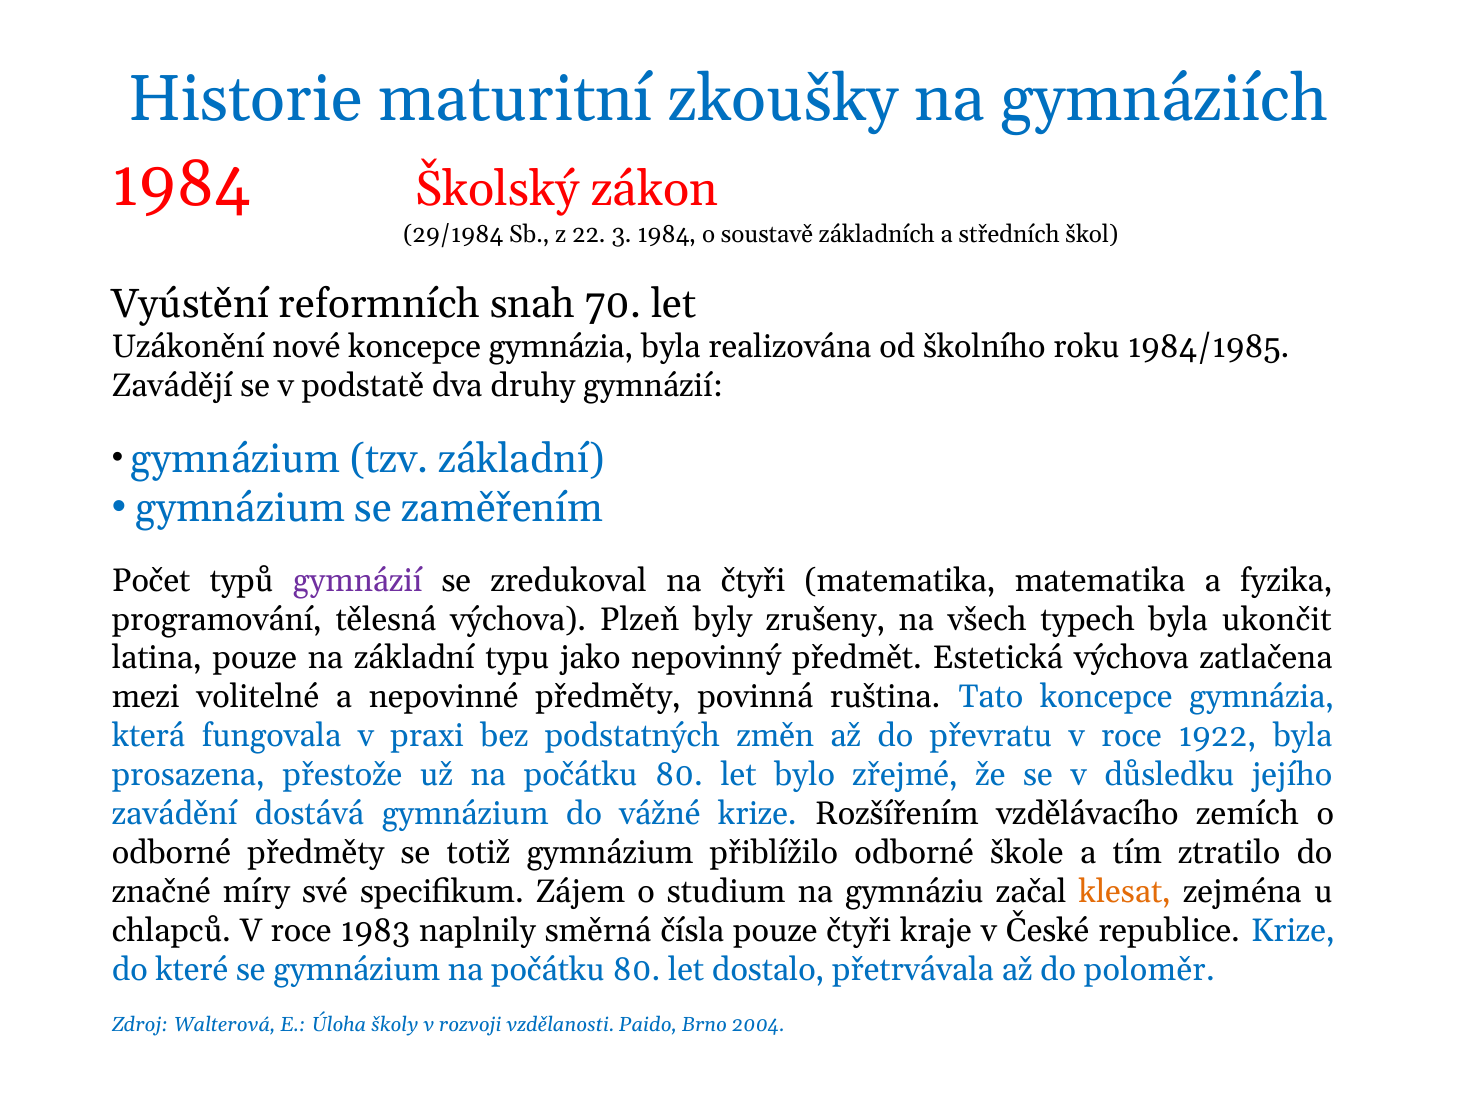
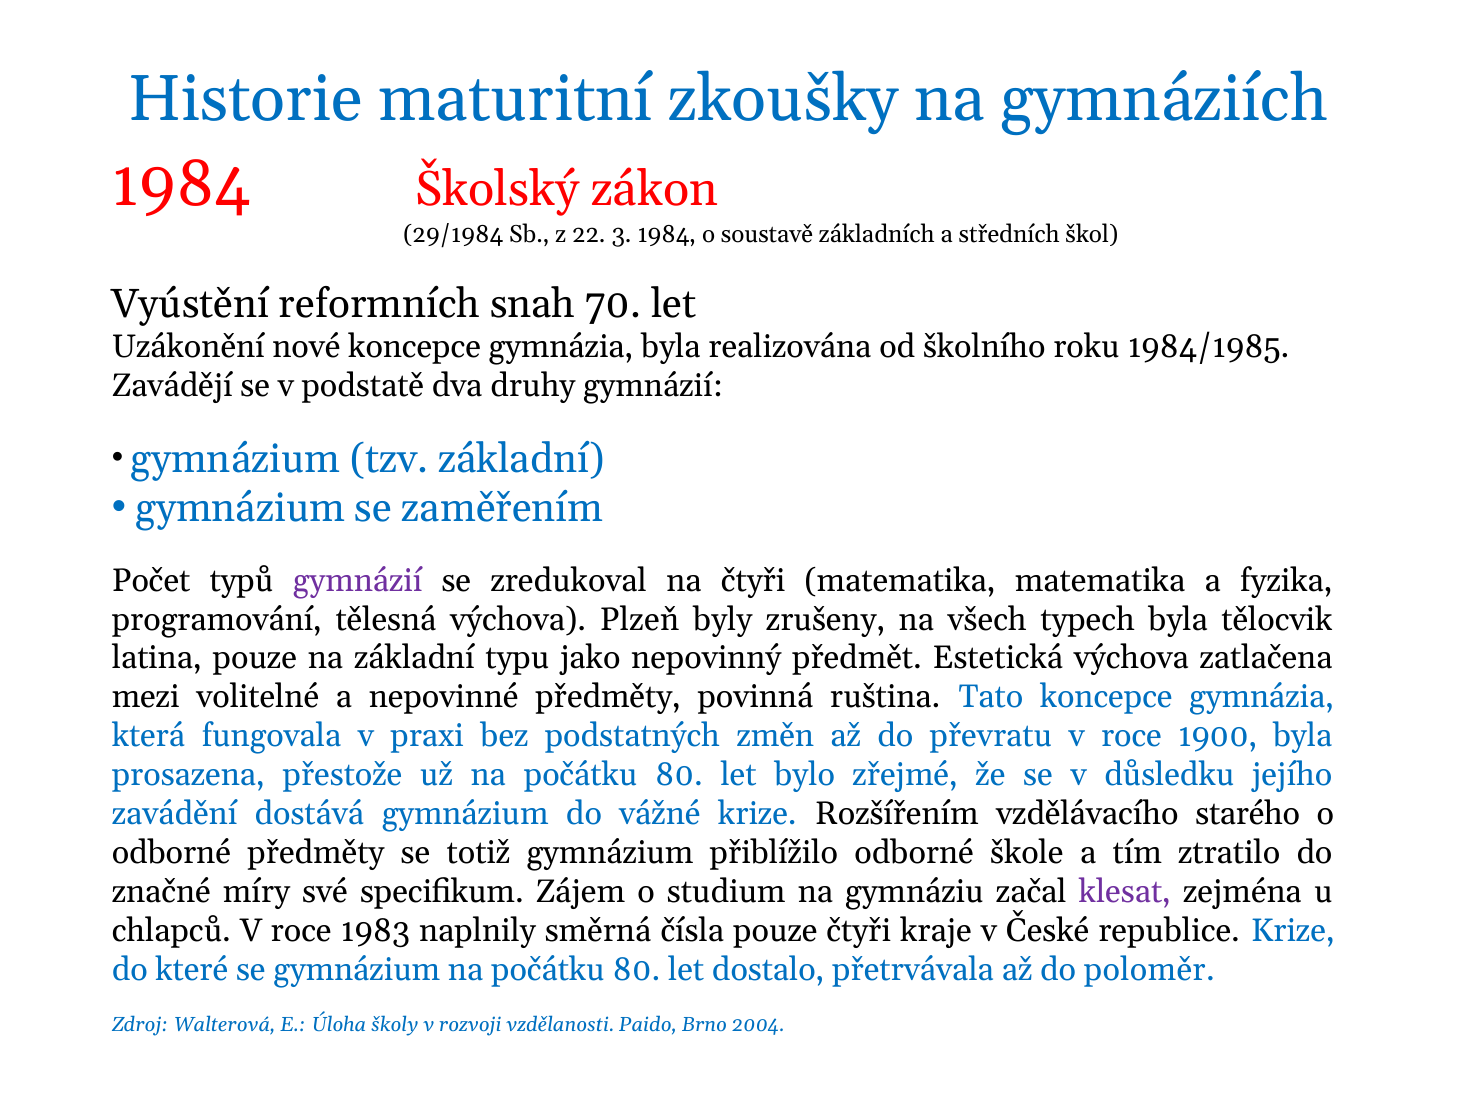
ukončit: ukončit -> tělocvik
1922: 1922 -> 1900
zemích: zemích -> starého
klesat colour: orange -> purple
